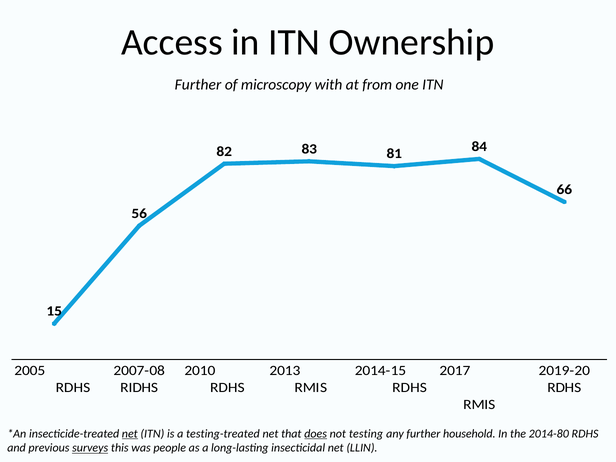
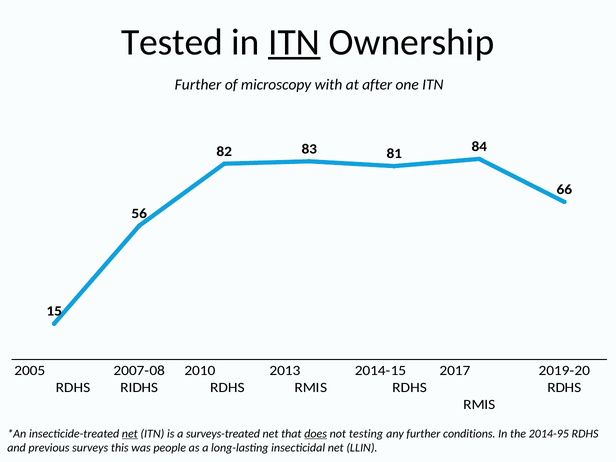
Access: Access -> Tested
ITN at (294, 42) underline: none -> present
from: from -> after
testing-treated: testing-treated -> surveys-treated
household: household -> conditions
2014-80: 2014-80 -> 2014-95
surveys underline: present -> none
